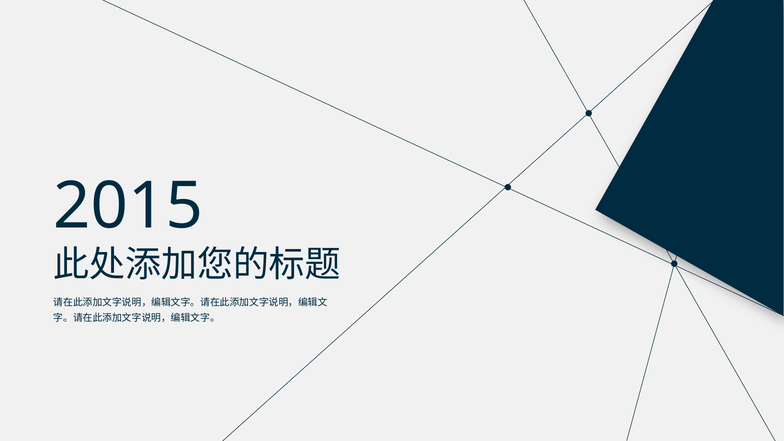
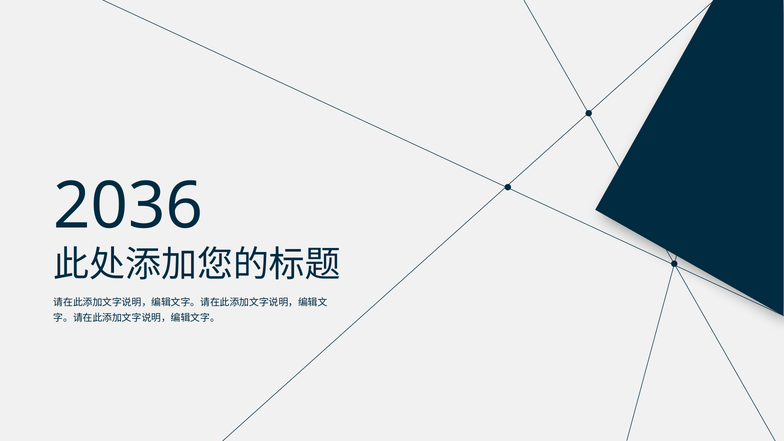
2015: 2015 -> 2036
